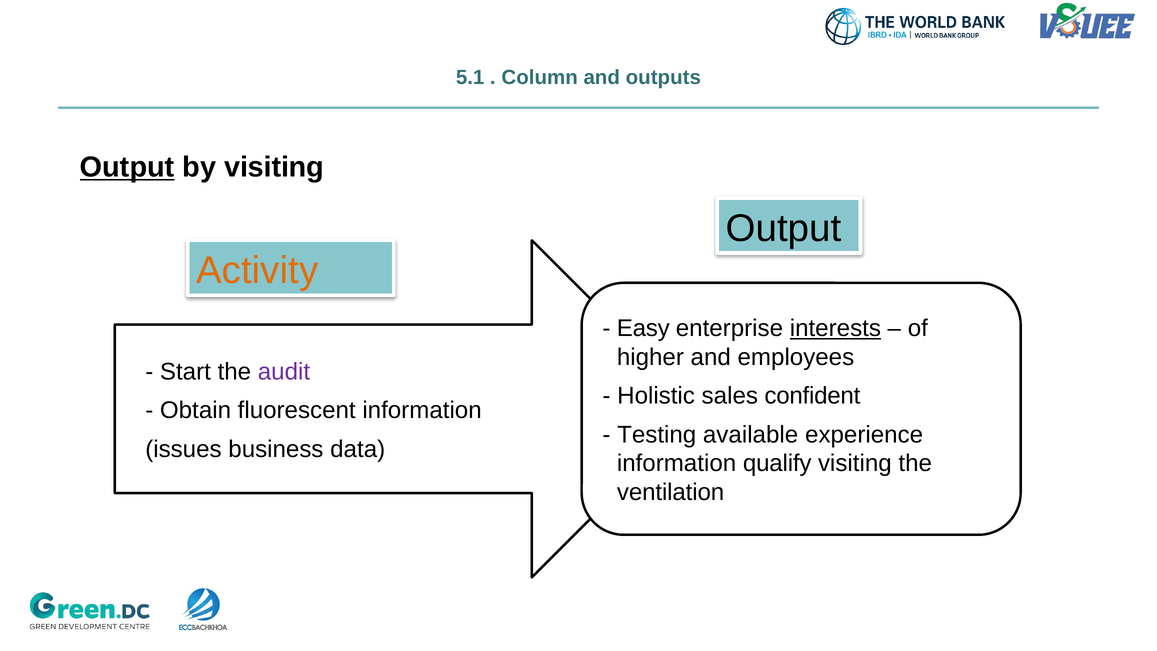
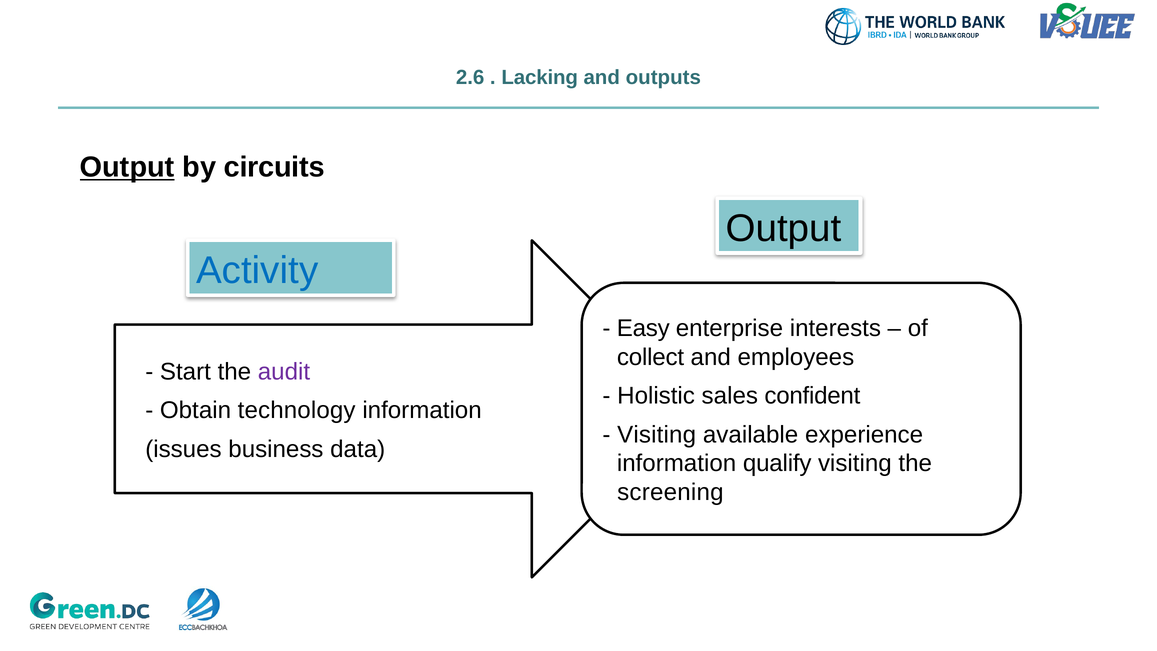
5.1: 5.1 -> 2.6
Column: Column -> Lacking
by visiting: visiting -> circuits
Activity colour: orange -> blue
interests underline: present -> none
higher: higher -> collect
fluorescent: fluorescent -> technology
Testing at (657, 434): Testing -> Visiting
ventilation: ventilation -> screening
